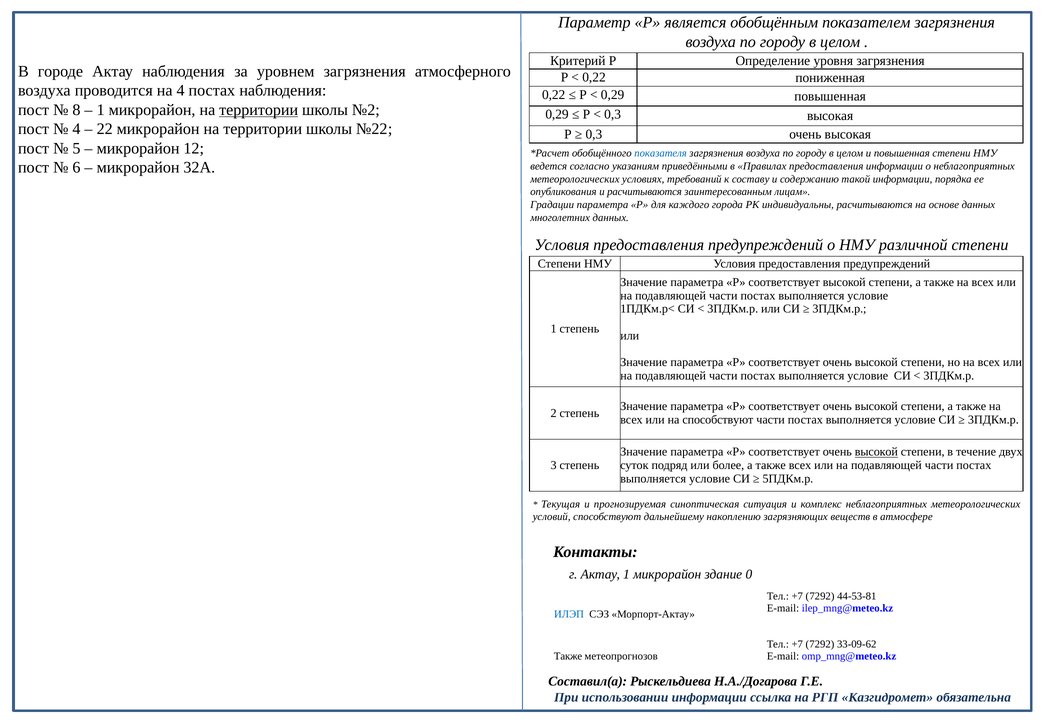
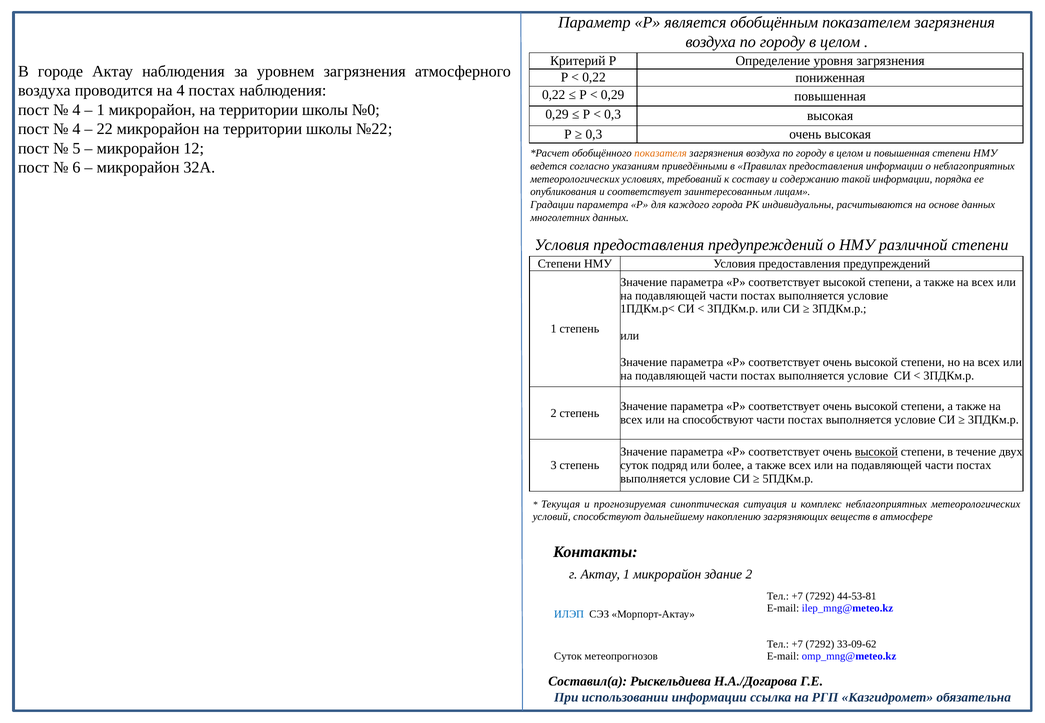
8 at (76, 110): 8 -> 4
территории at (259, 110) underline: present -> none
№2: №2 -> №0
показателя colour: blue -> orange
и расчитываются: расчитываются -> соответствует
здание 0: 0 -> 2
Также at (568, 657): Также -> Суток
